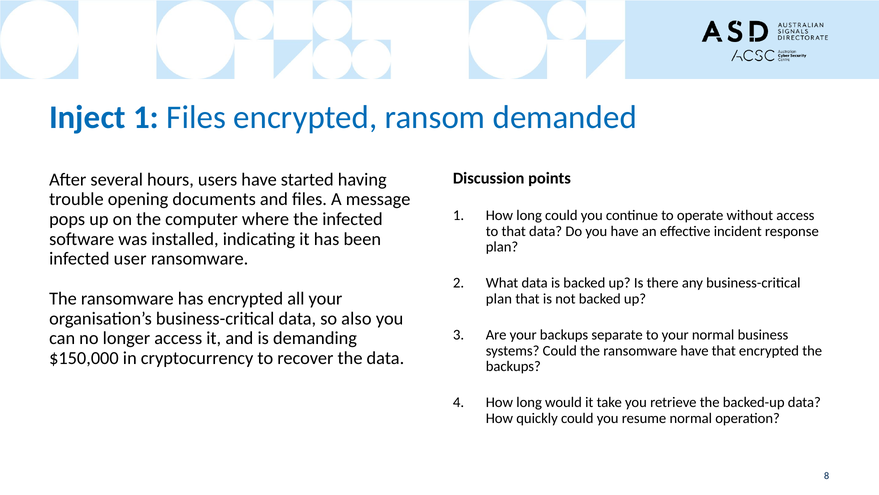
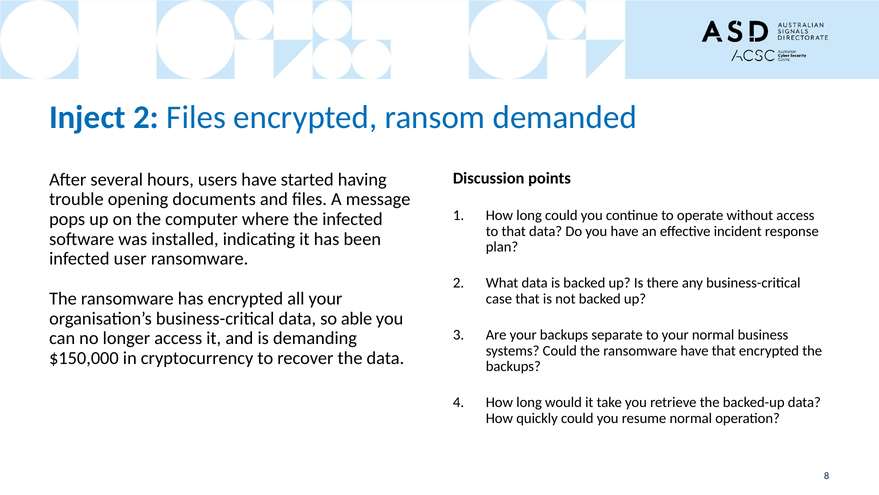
Inject 1: 1 -> 2
plan at (499, 299): plan -> case
also: also -> able
